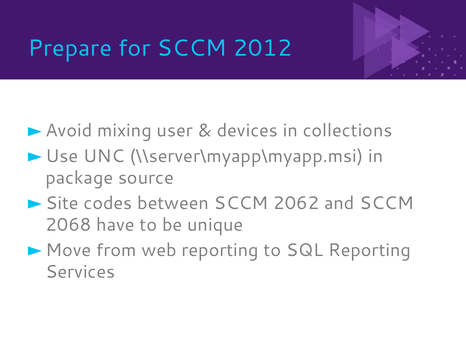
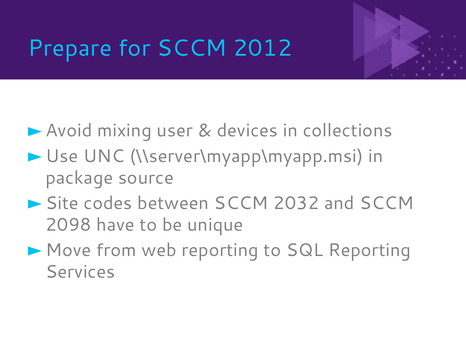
2062: 2062 -> 2032
2068: 2068 -> 2098
